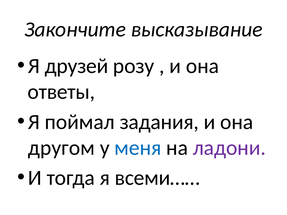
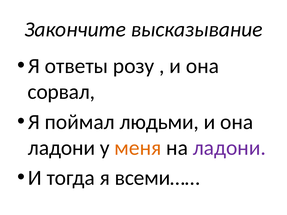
друзей: друзей -> ответы
ответы: ответы -> сорвал
задания: задания -> людьми
другом at (61, 148): другом -> ладони
меня colour: blue -> orange
